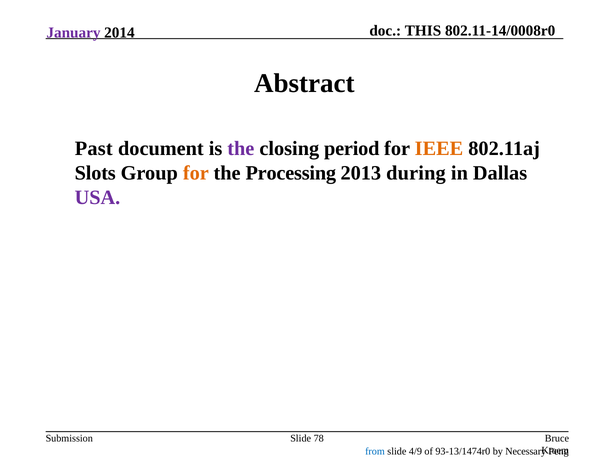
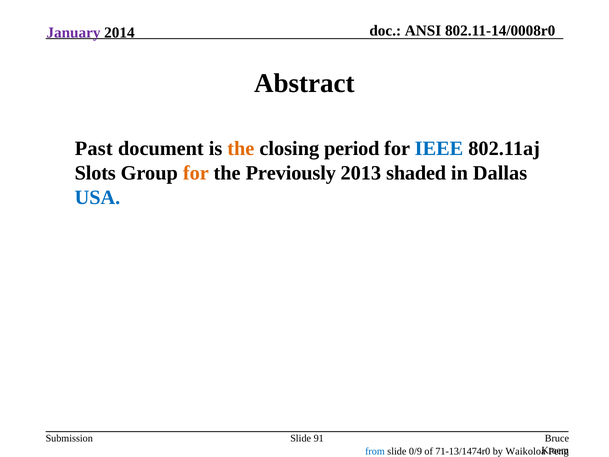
THIS: THIS -> ANSI
the at (241, 149) colour: purple -> orange
IEEE colour: orange -> blue
Processing: Processing -> Previously
during: during -> shaded
USA colour: purple -> blue
78: 78 -> 91
4/9: 4/9 -> 0/9
93-13/1474r0: 93-13/1474r0 -> 71-13/1474r0
Necessary: Necessary -> Waikoloa
